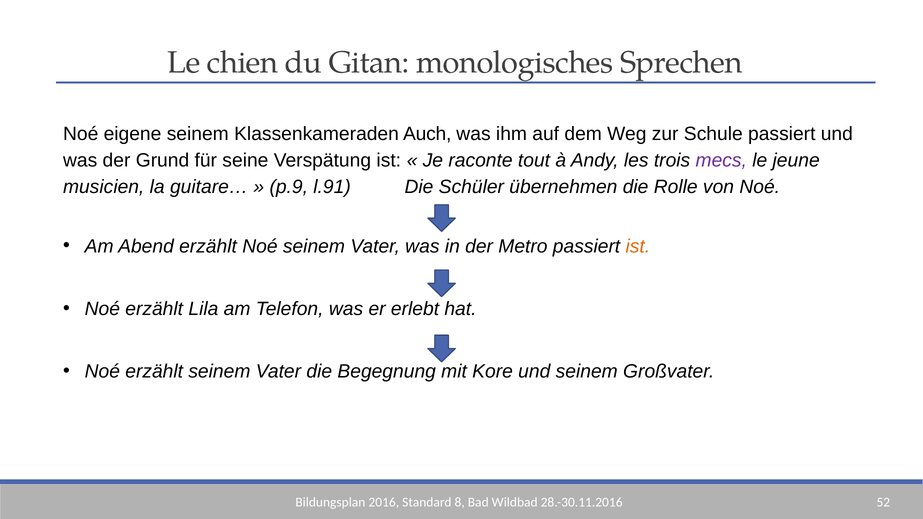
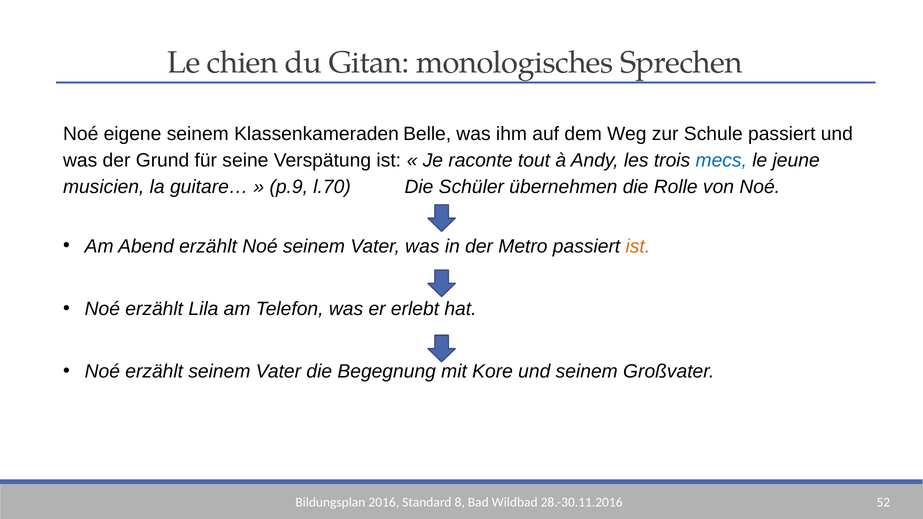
Auch: Auch -> Belle
mecs colour: purple -> blue
l.91: l.91 -> l.70
